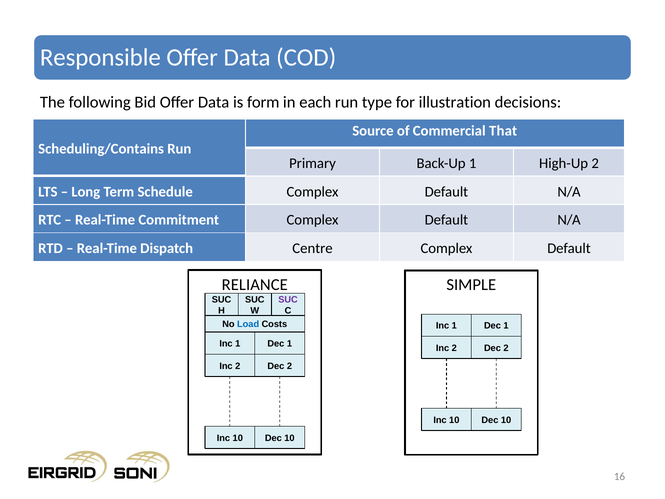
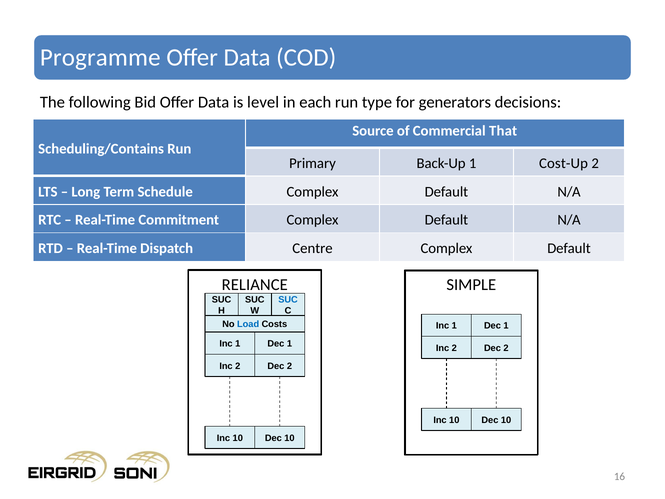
Responsible: Responsible -> Programme
form: form -> level
illustration: illustration -> generators
High-Up: High-Up -> Cost-Up
SUC at (288, 299) colour: purple -> blue
